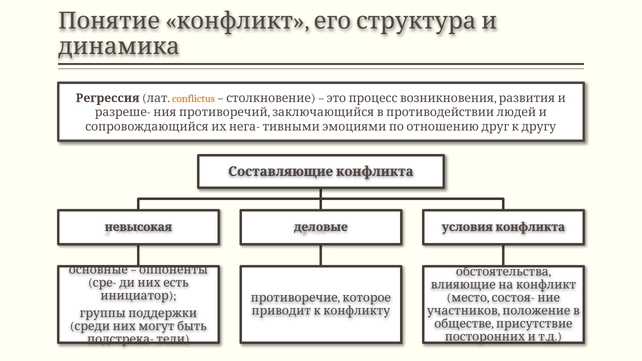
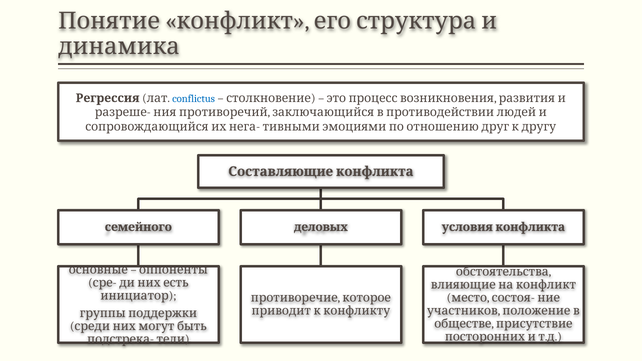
conflictus colour: orange -> blue
невысокая: невысокая -> семейного
деловые: деловые -> деловых
